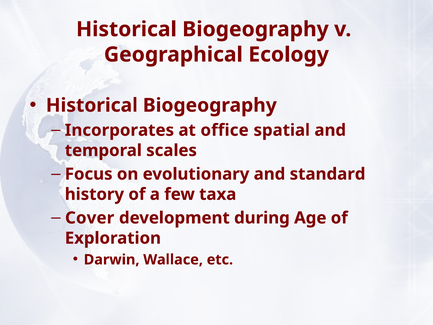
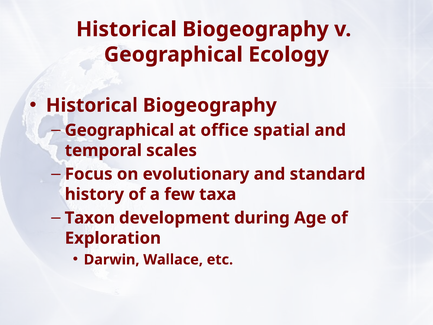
Incorporates at (119, 130): Incorporates -> Geographical
Cover: Cover -> Taxon
